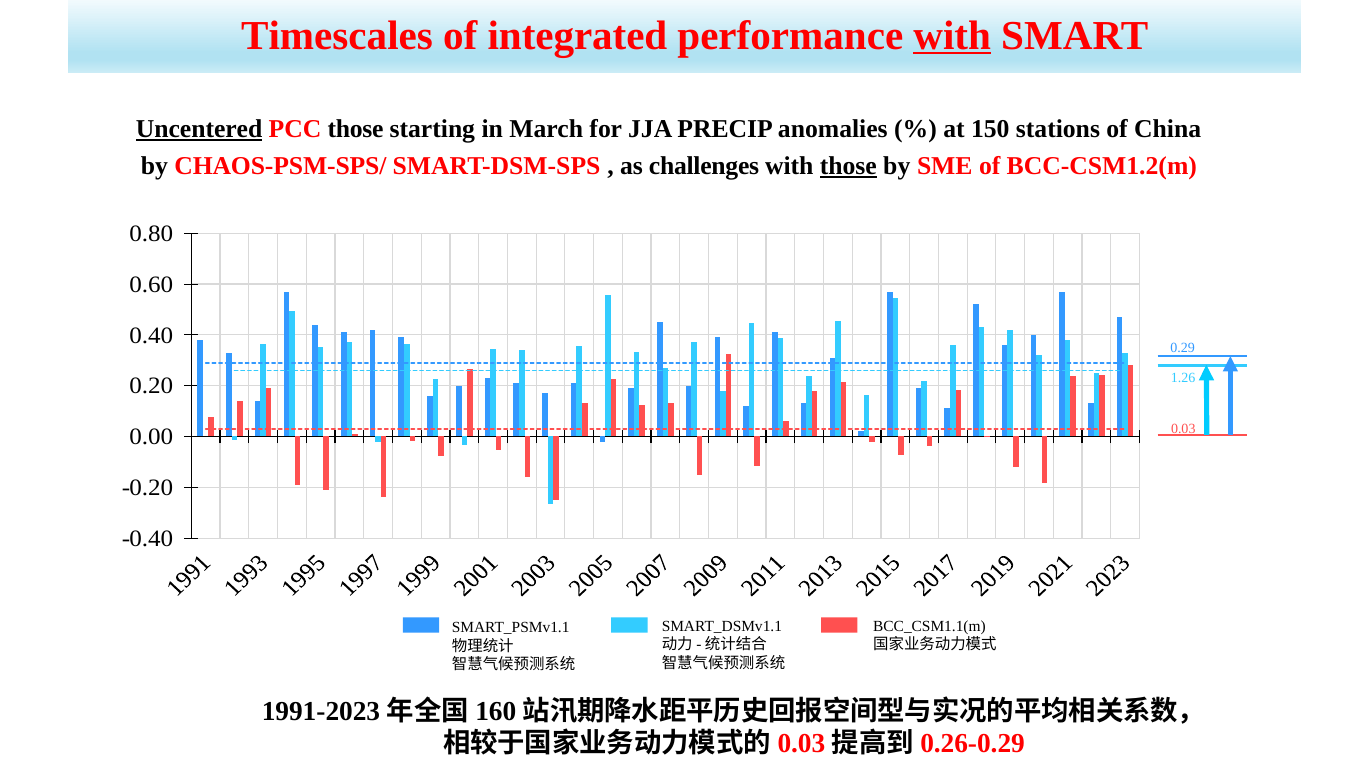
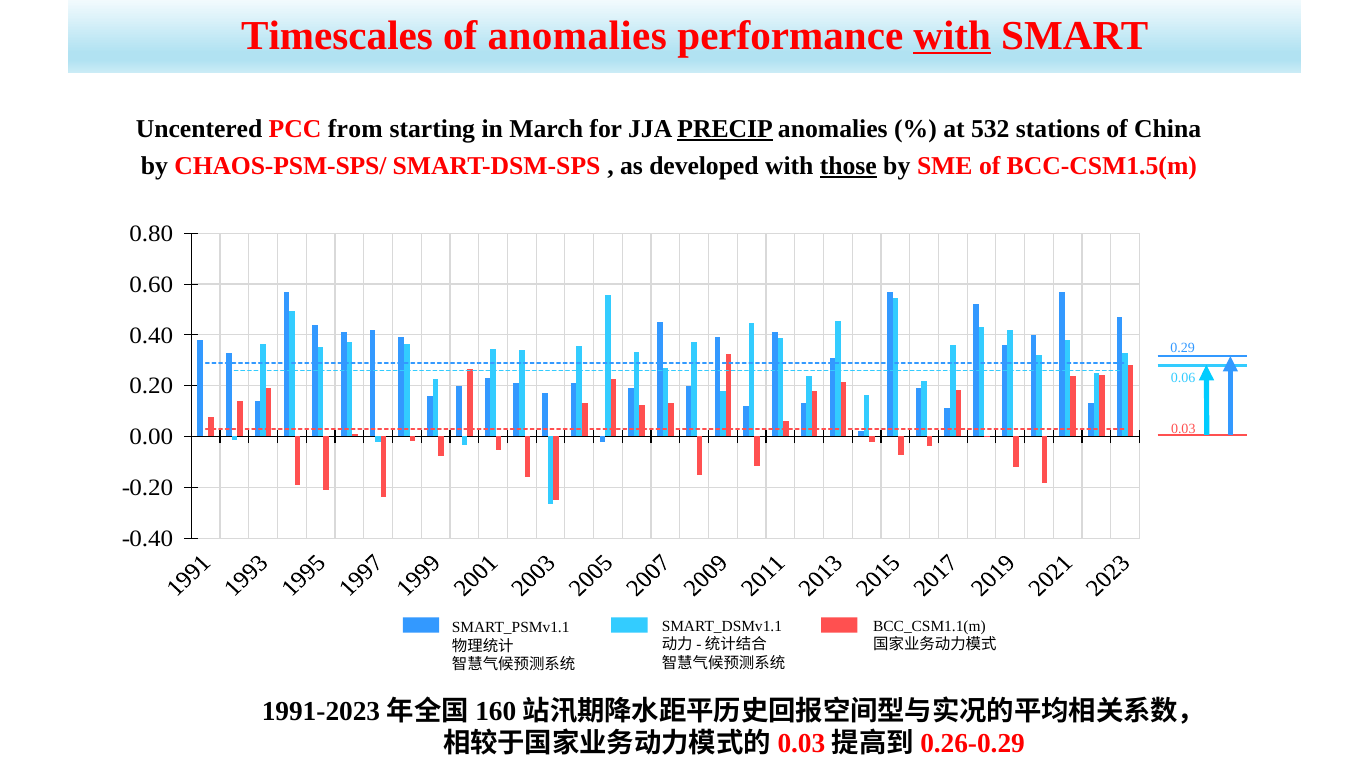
of integrated: integrated -> anomalies
Uncentered underline: present -> none
PCC those: those -> from
PRECIP underline: none -> present
150: 150 -> 532
challenges: challenges -> developed
BCC-CSM1.2(m: BCC-CSM1.2(m -> BCC-CSM1.5(m
1.26: 1.26 -> 0.06
